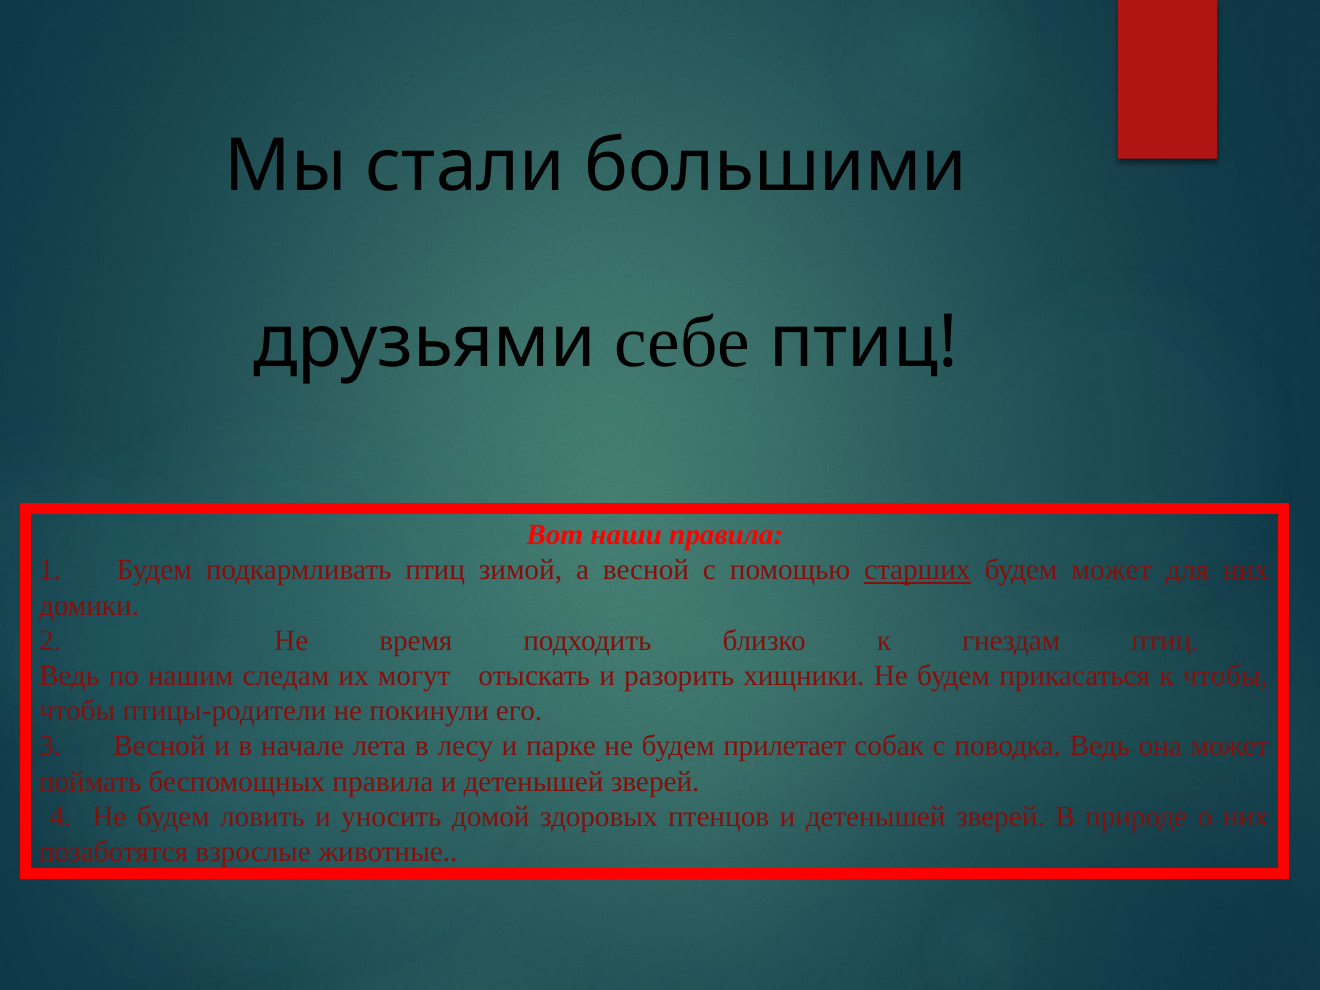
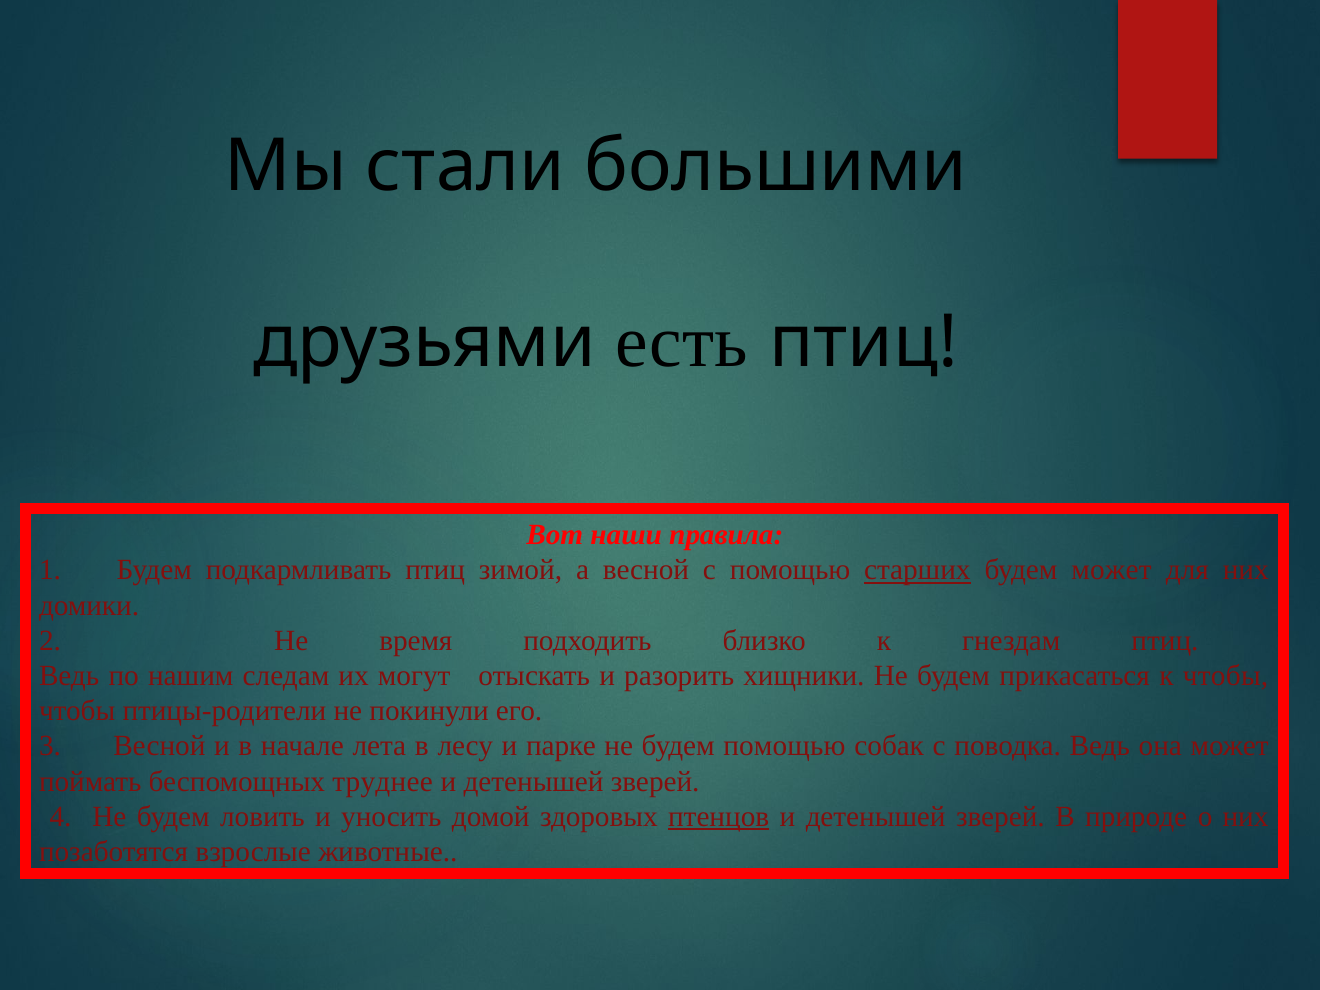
себе: себе -> есть
будем прилетает: прилетает -> помощью
беспомощных правила: правила -> труднее
птенцов underline: none -> present
